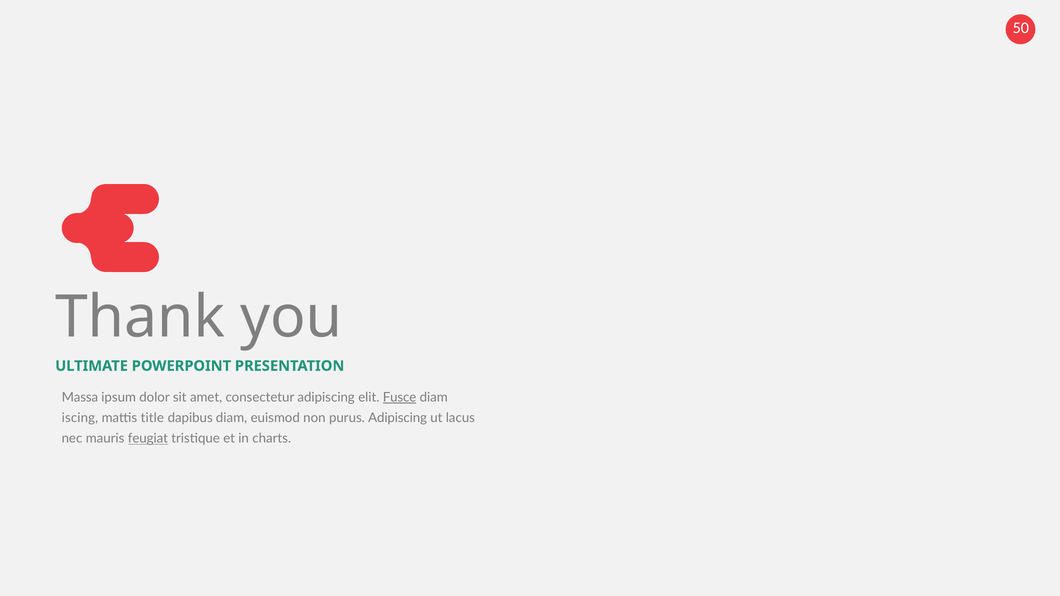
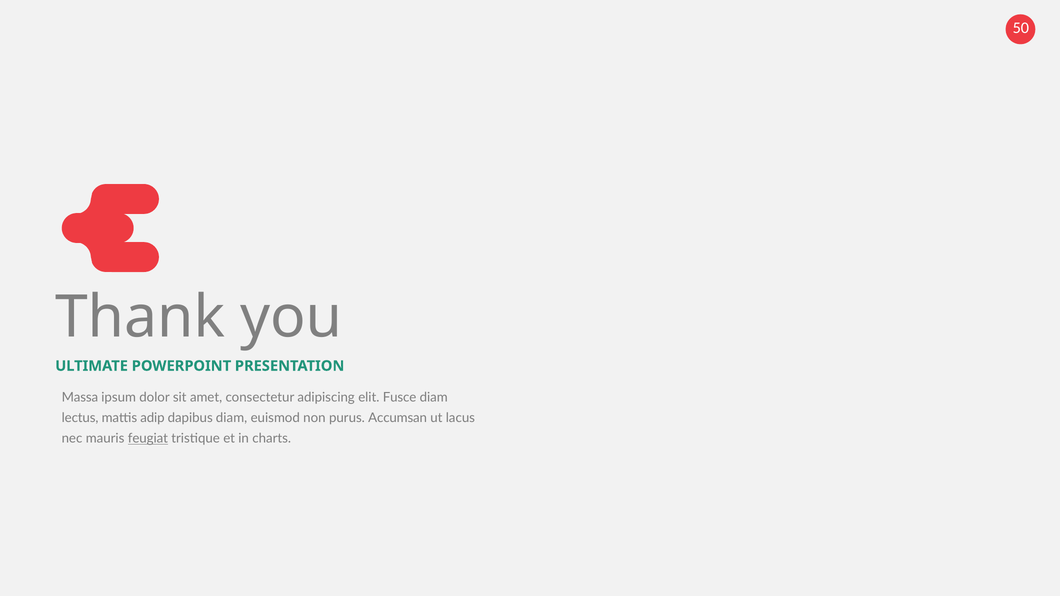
Fusce underline: present -> none
iscing: iscing -> lectus
title: title -> adip
purus Adipiscing: Adipiscing -> Accumsan
